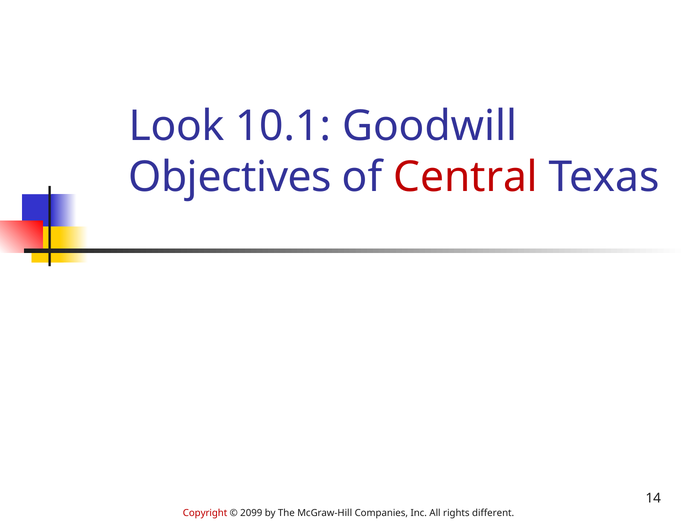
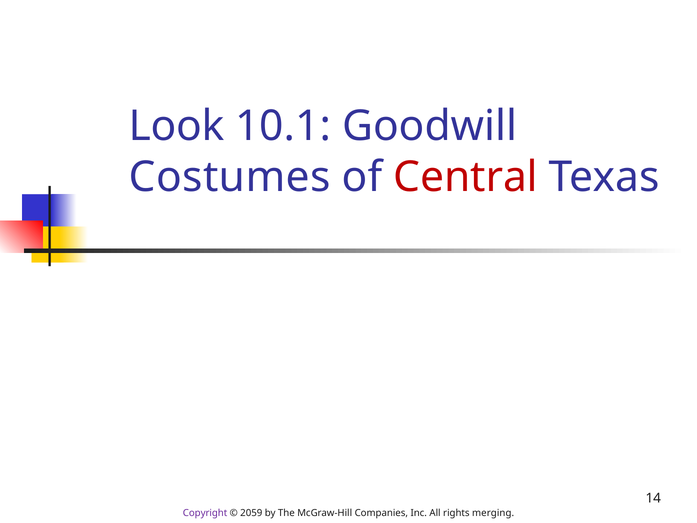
Objectives: Objectives -> Costumes
Copyright colour: red -> purple
2099: 2099 -> 2059
different: different -> merging
